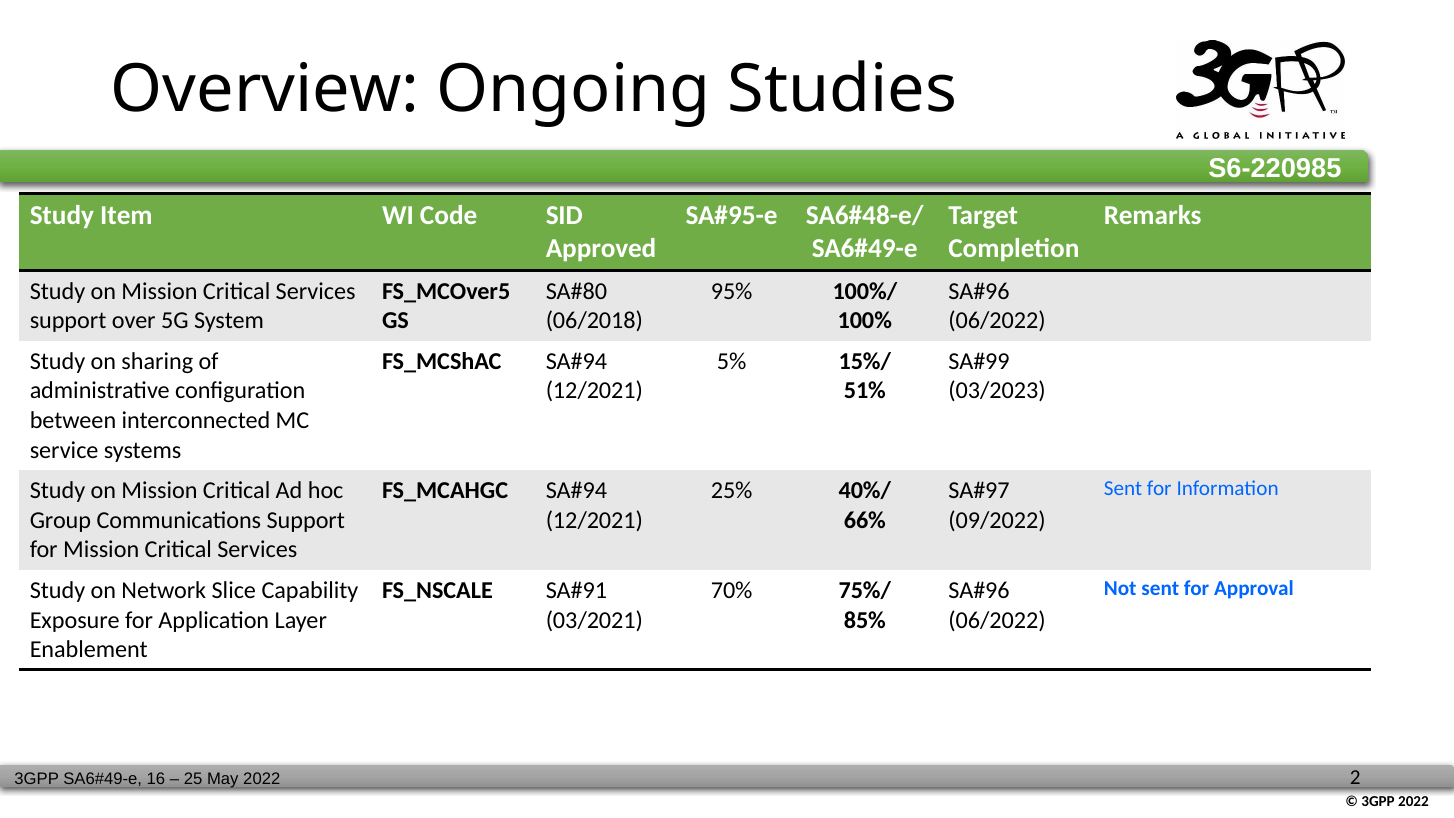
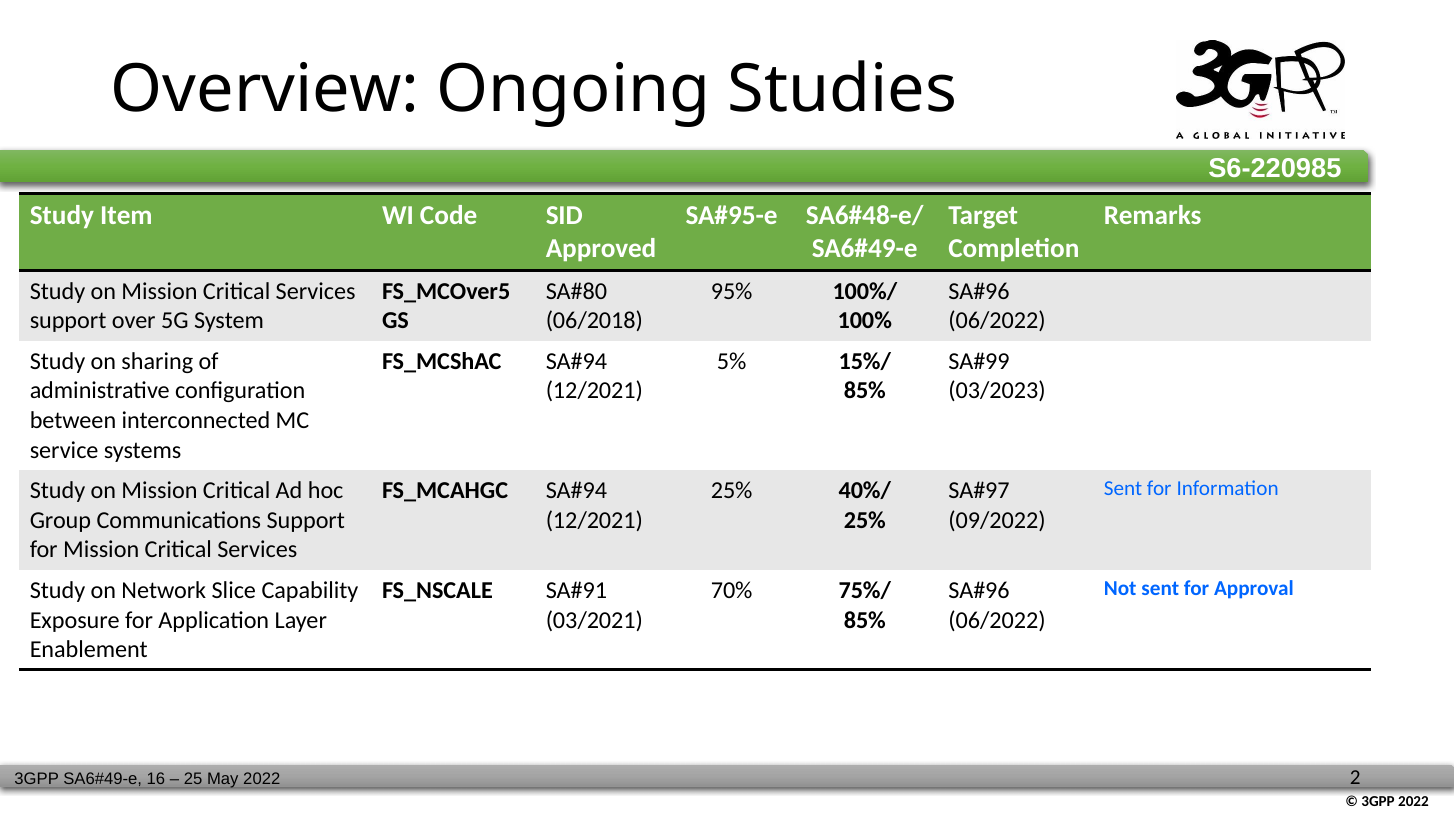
51% at (865, 391): 51% -> 85%
66% at (865, 520): 66% -> 25%
